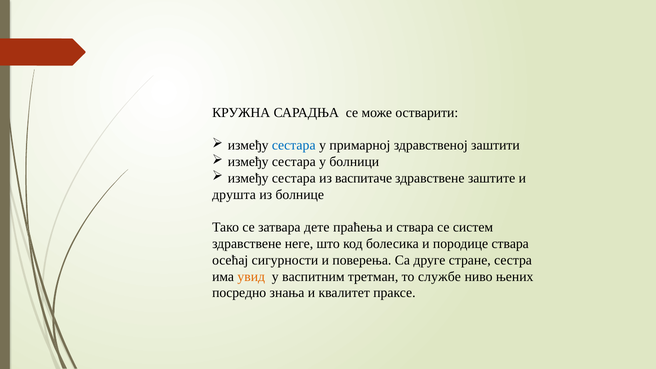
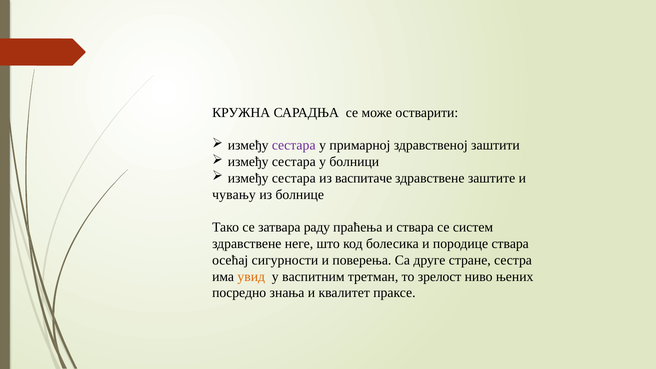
сестара at (294, 145) colour: blue -> purple
друшта: друшта -> чувању
дете: дете -> раду
службе: службе -> зрелост
